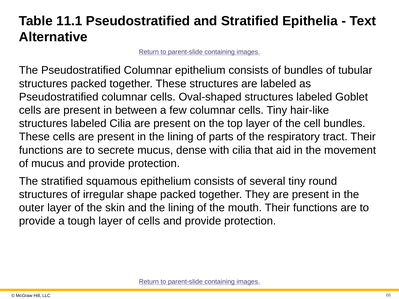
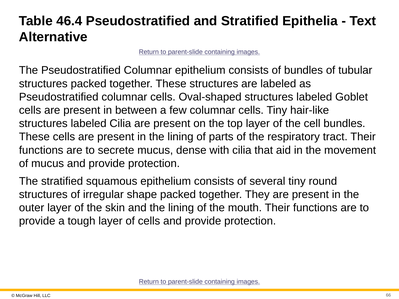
11.1: 11.1 -> 46.4
